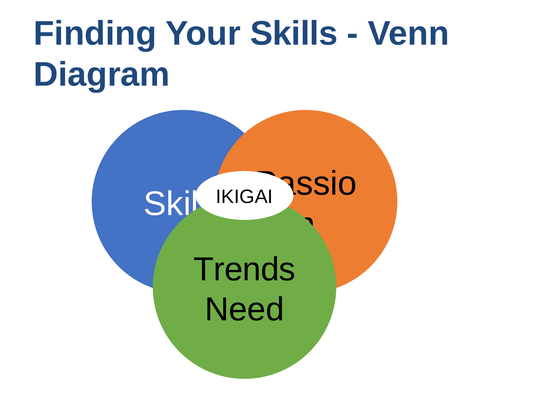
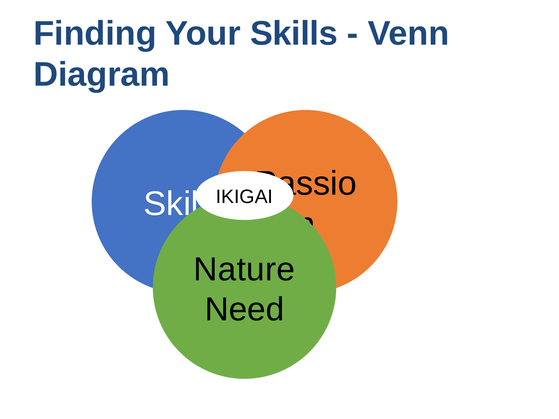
Trends: Trends -> Nature
